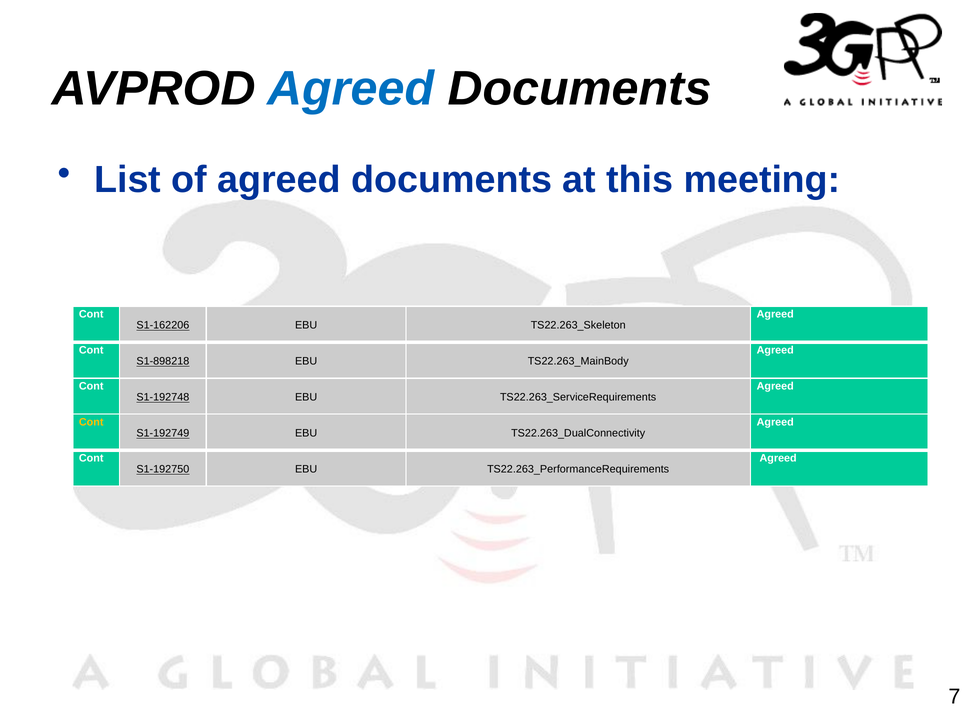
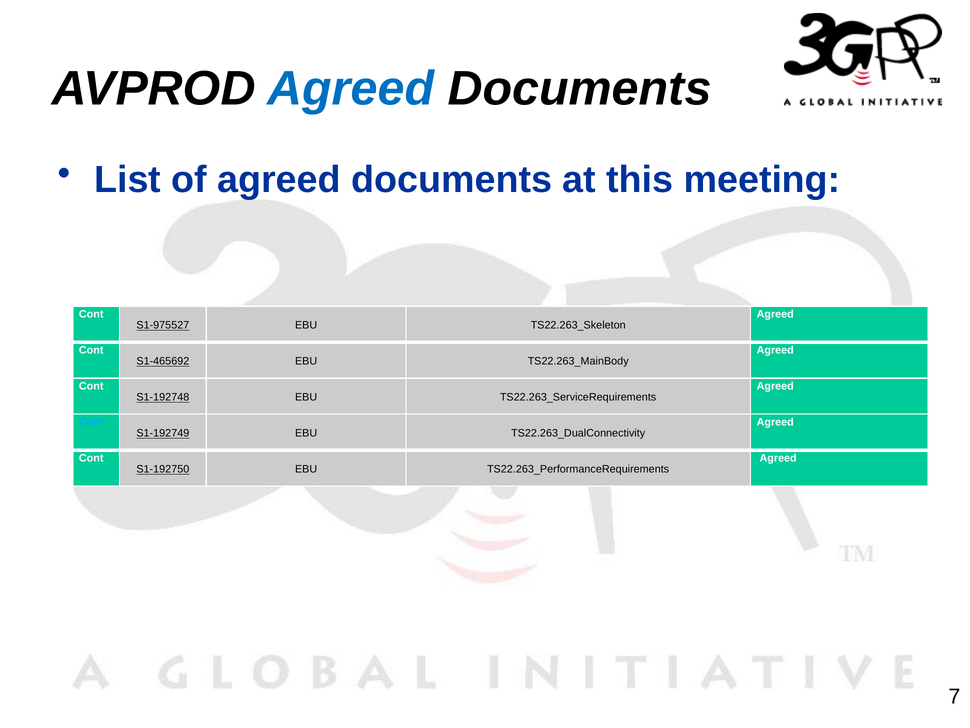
S1-162206: S1-162206 -> S1-975527
S1-898218: S1-898218 -> S1-465692
Cont at (91, 422) colour: yellow -> light blue
